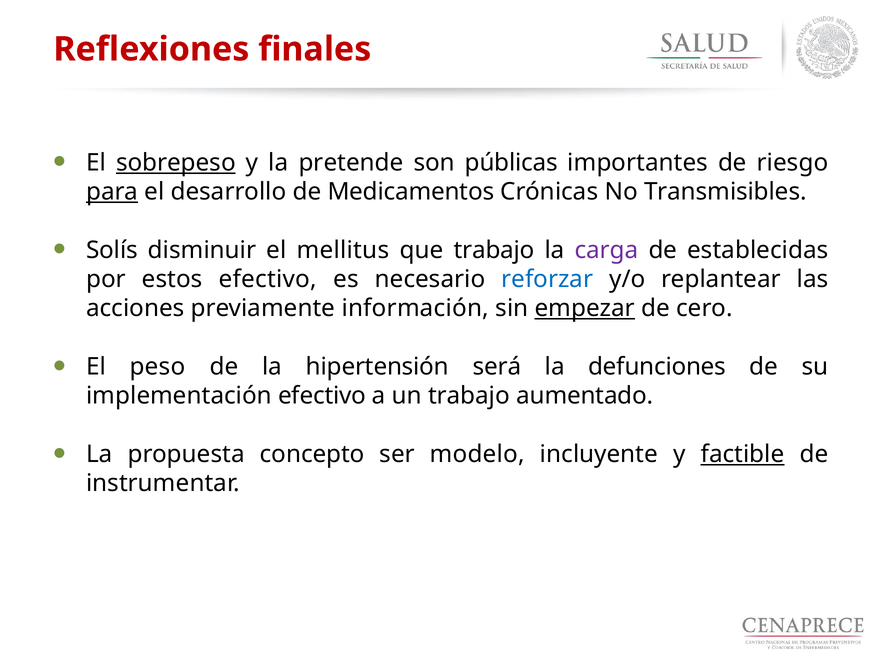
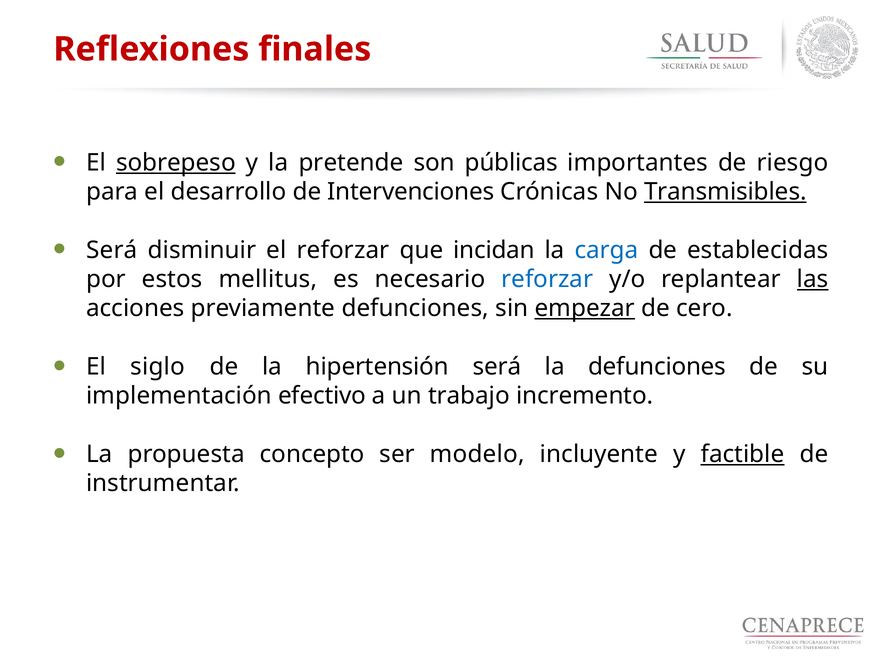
para underline: present -> none
Medicamentos: Medicamentos -> Intervenciones
Transmisibles underline: none -> present
Solís at (112, 250): Solís -> Será
el mellitus: mellitus -> reforzar
que trabajo: trabajo -> incidan
carga colour: purple -> blue
estos efectivo: efectivo -> mellitus
las underline: none -> present
previamente información: información -> defunciones
peso: peso -> siglo
aumentado: aumentado -> incremento
